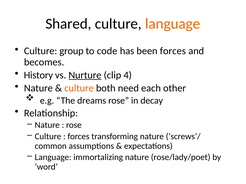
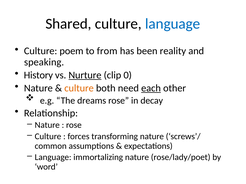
language at (173, 24) colour: orange -> blue
group: group -> poem
code: code -> from
been forces: forces -> reality
becomes: becomes -> speaking
4: 4 -> 0
each underline: none -> present
